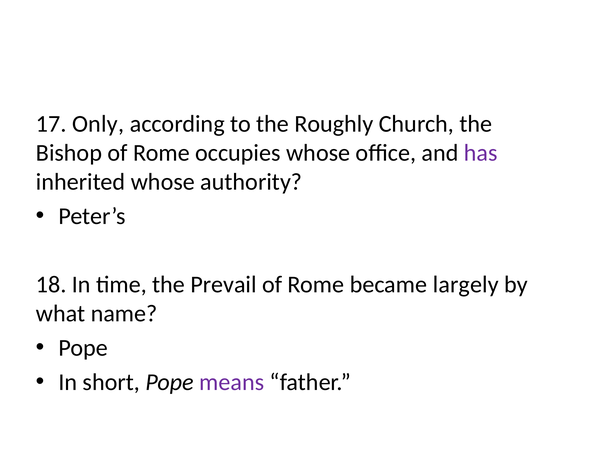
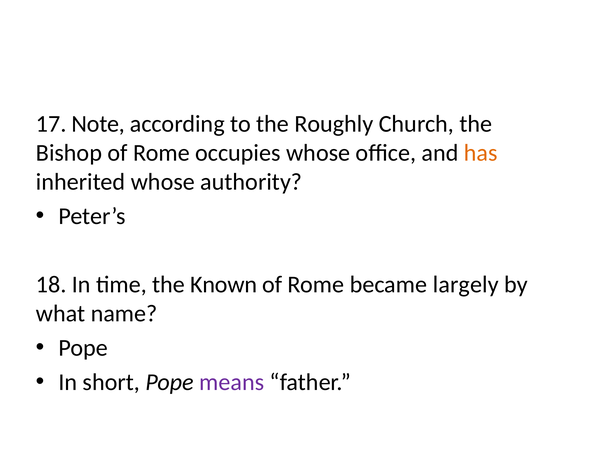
Only: Only -> Note
has colour: purple -> orange
Prevail: Prevail -> Known
